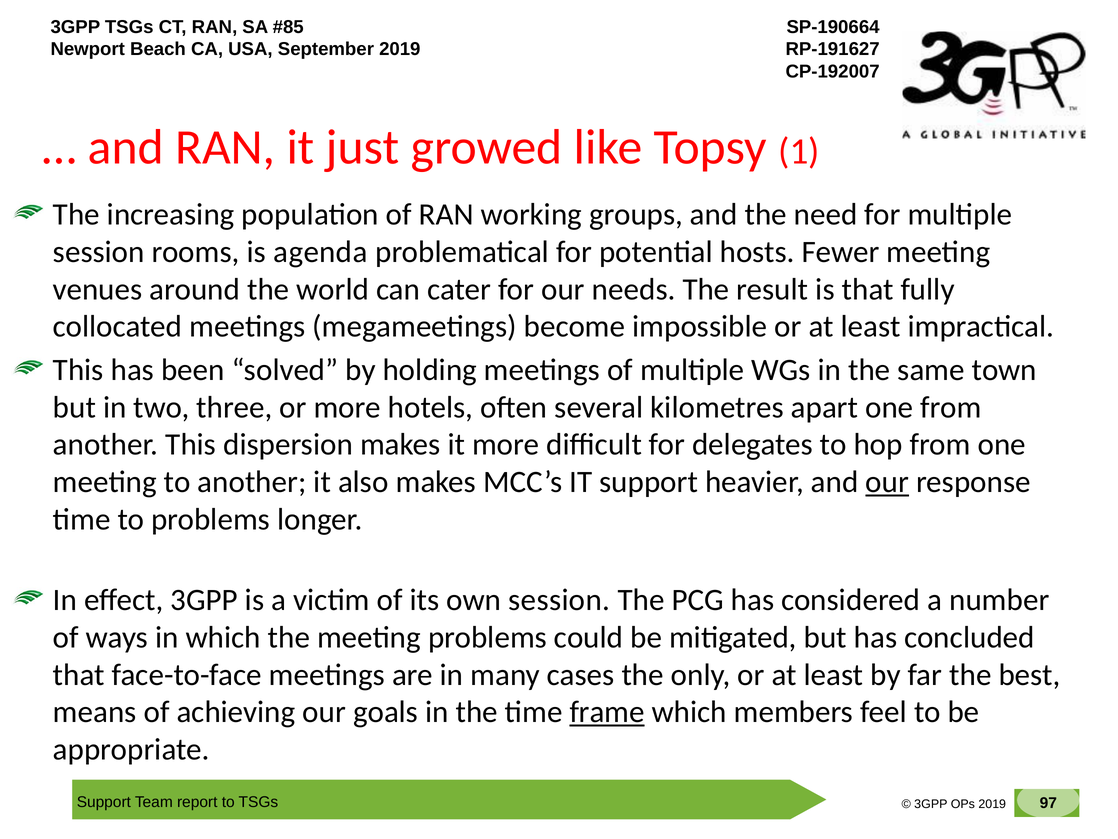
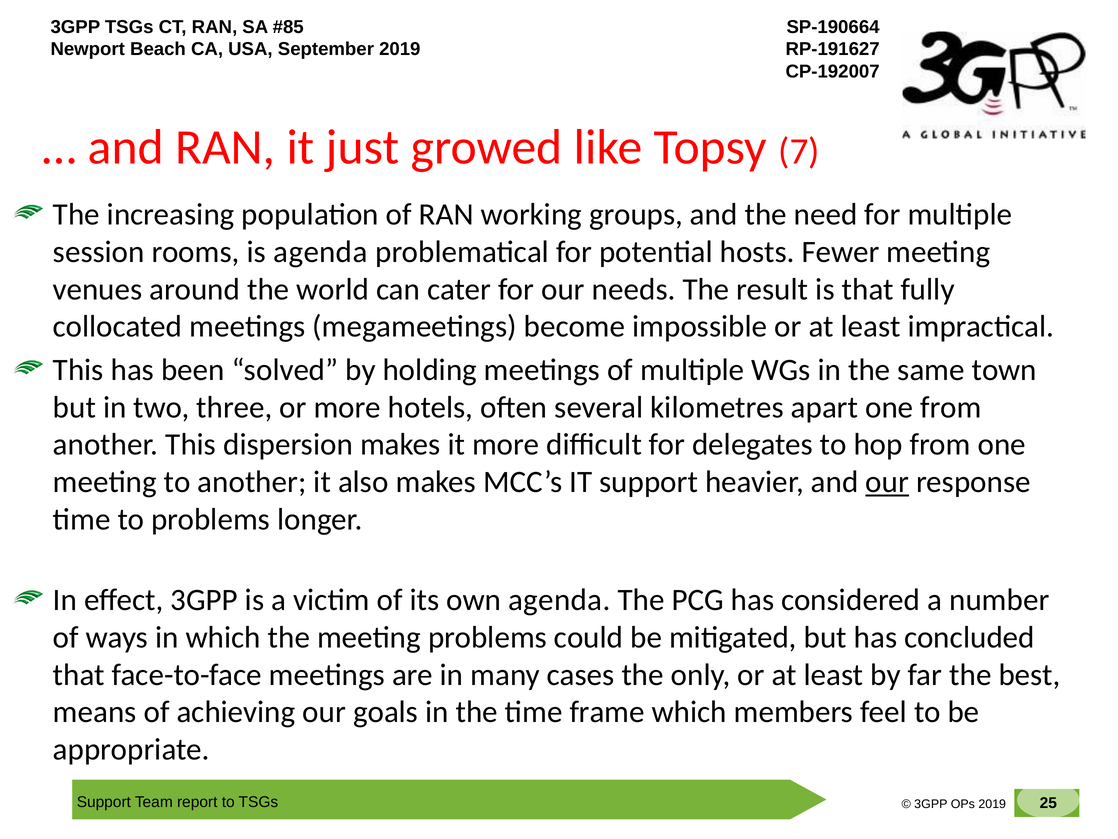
1: 1 -> 7
own session: session -> agenda
frame underline: present -> none
97: 97 -> 25
